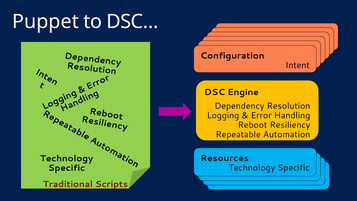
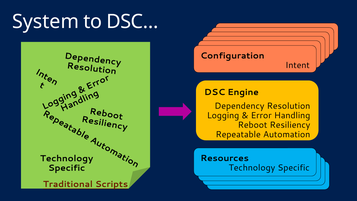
Puppet: Puppet -> System
